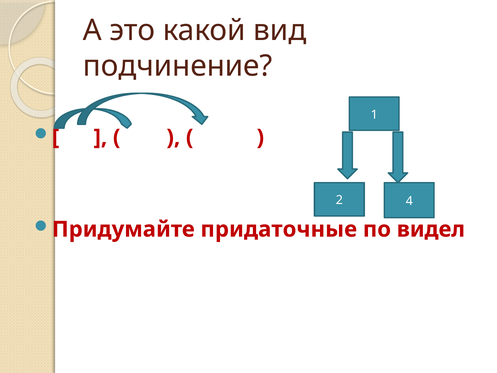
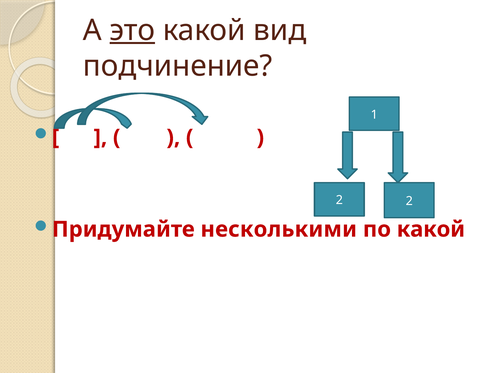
это underline: none -> present
2 4: 4 -> 2
придаточные: придаточные -> несколькими
по видел: видел -> какой
